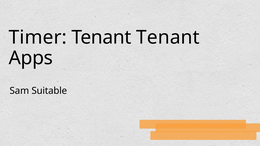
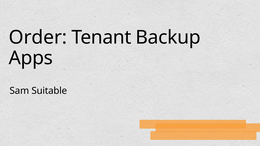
Timer: Timer -> Order
Tenant Tenant: Tenant -> Backup
